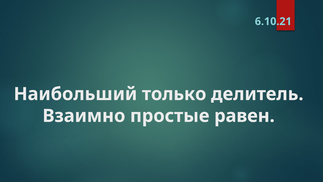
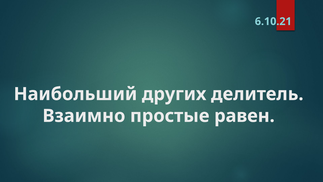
только: только -> других
